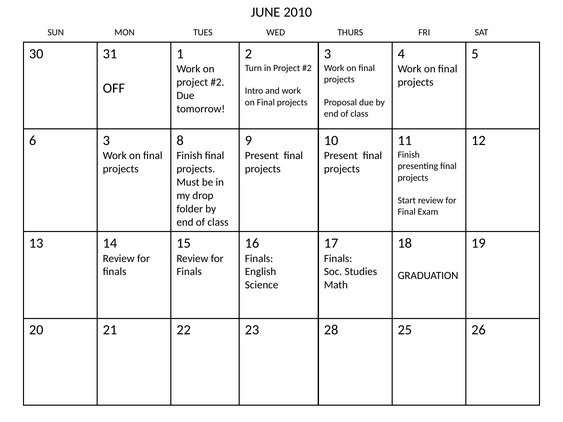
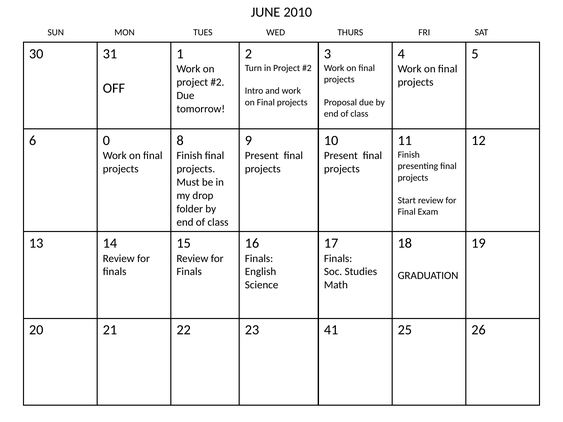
6 3: 3 -> 0
28: 28 -> 41
